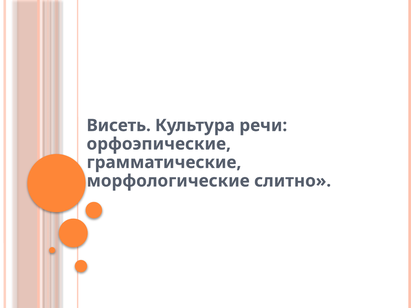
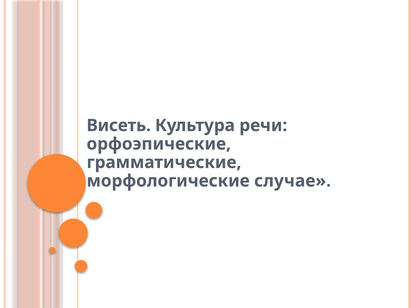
слитно: слитно -> случае
